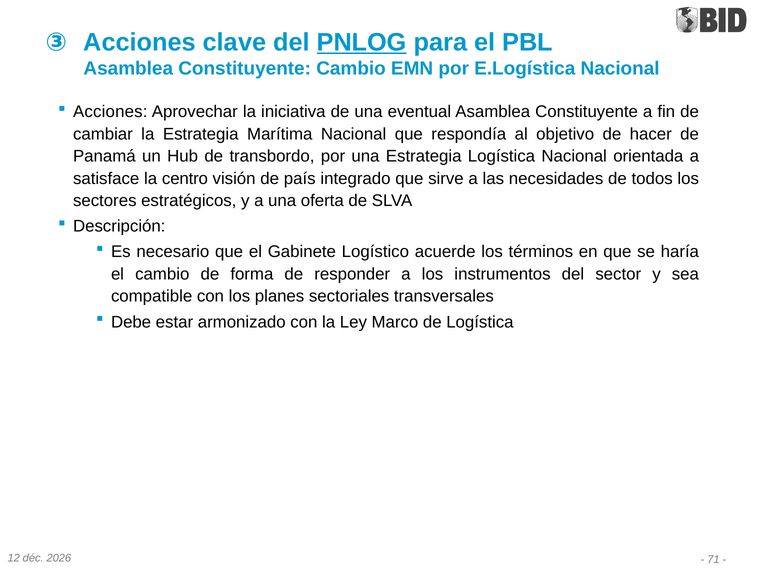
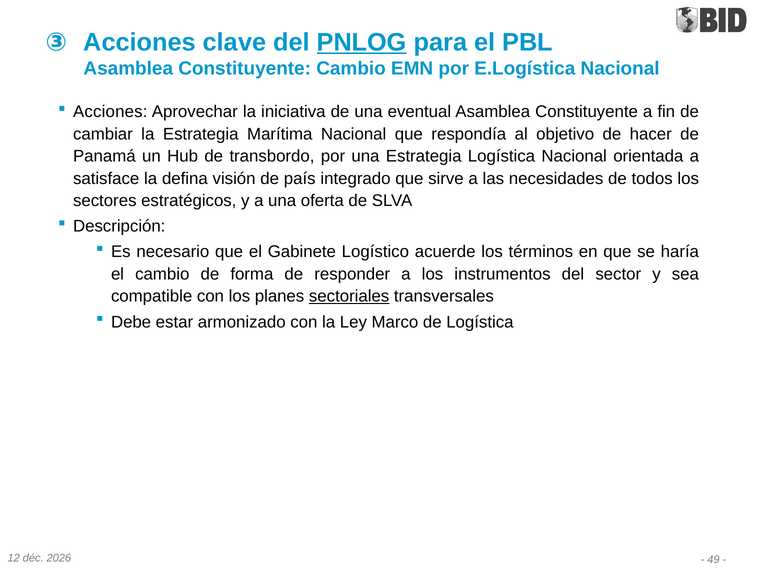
centro: centro -> defina
sectoriales underline: none -> present
71: 71 -> 49
